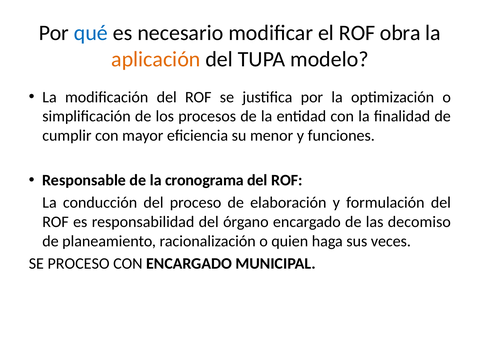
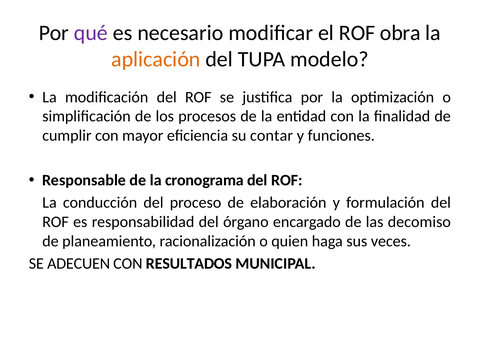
qué colour: blue -> purple
menor: menor -> contar
SE PROCESO: PROCESO -> ADECUEN
CON ENCARGADO: ENCARGADO -> RESULTADOS
